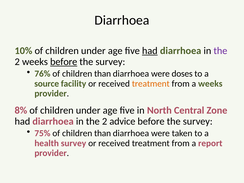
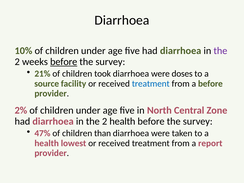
had at (150, 51) underline: present -> none
76%: 76% -> 21%
than at (103, 74): than -> took
treatment at (151, 84) colour: orange -> blue
a weeks: weeks -> before
8%: 8% -> 2%
2 advice: advice -> health
75%: 75% -> 47%
health survey: survey -> lowest
